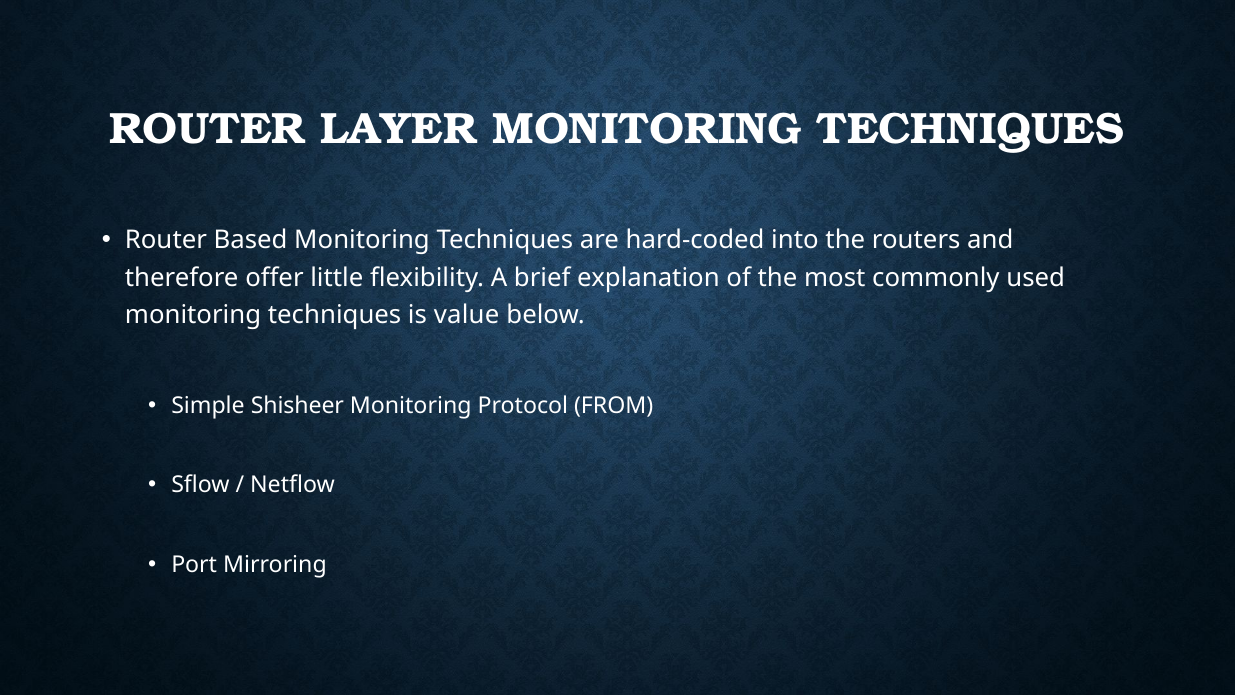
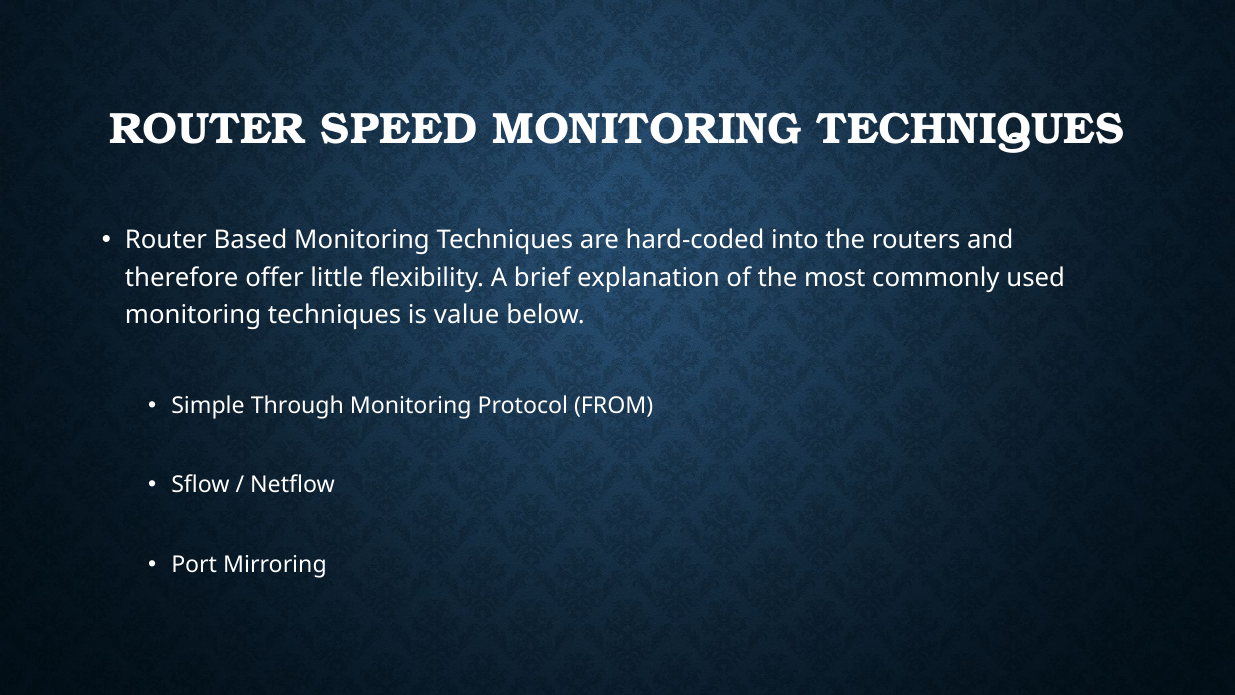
LAYER: LAYER -> SPEED
Shisheer: Shisheer -> Through
